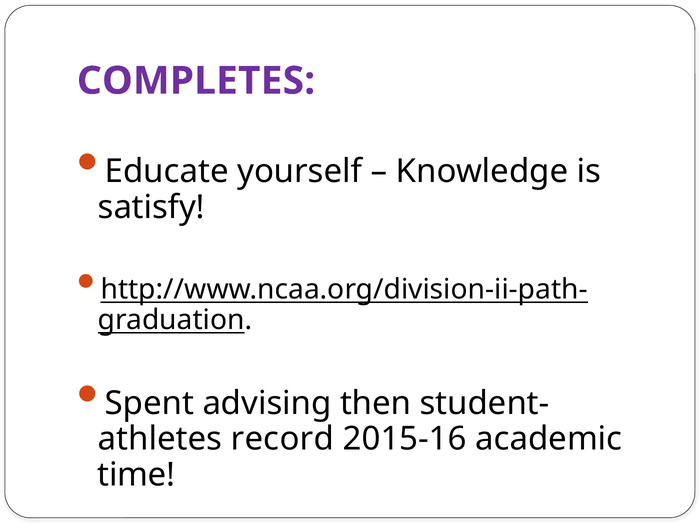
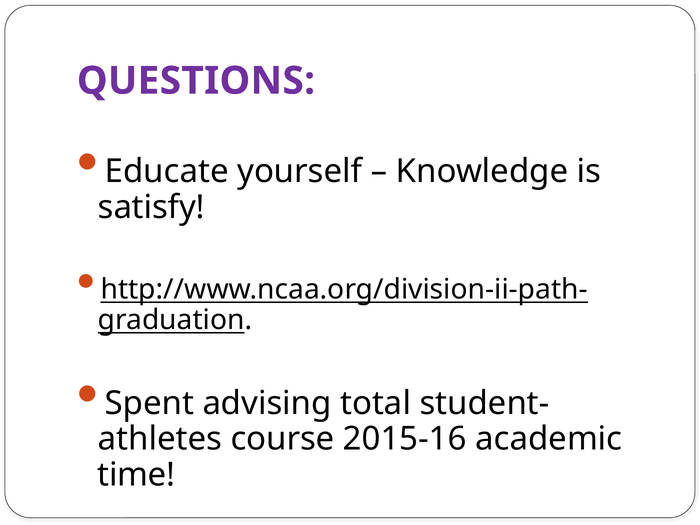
COMPLETES: COMPLETES -> QUESTIONS
then: then -> total
record: record -> course
